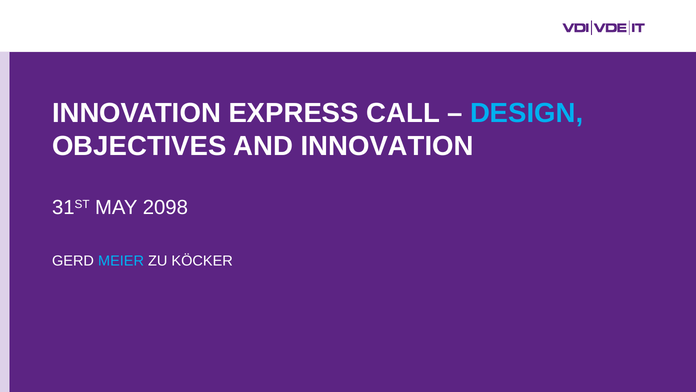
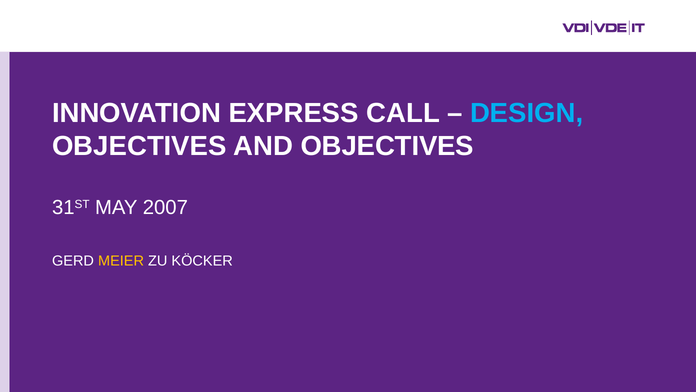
AND INNOVATION: INNOVATION -> OBJECTIVES
2098: 2098 -> 2007
MEIER colour: light blue -> yellow
